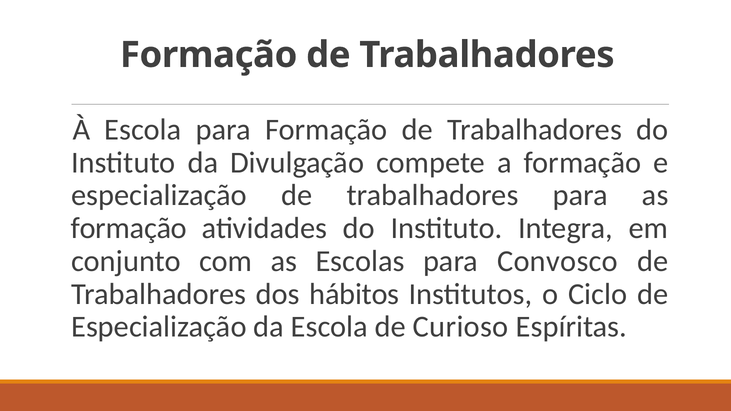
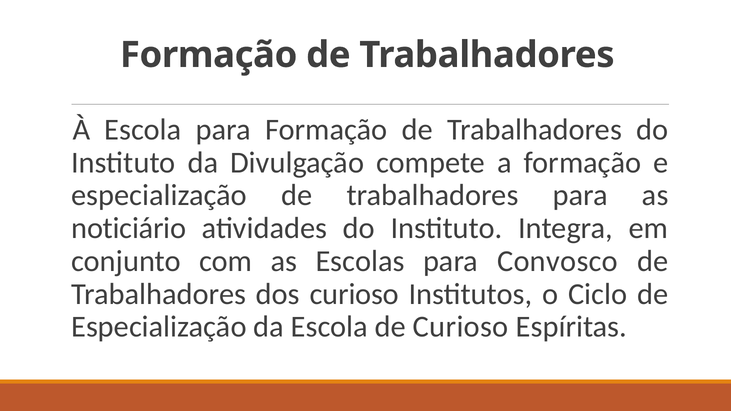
formação at (129, 228): formação -> noticiário
dos hábitos: hábitos -> curioso
